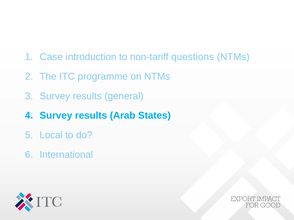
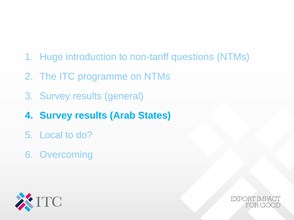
Case: Case -> Huge
International: International -> Overcoming
